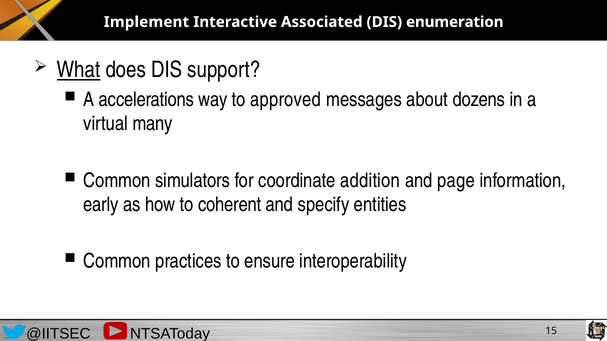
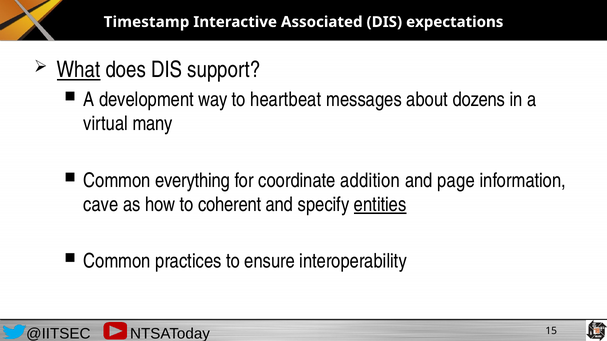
Implement: Implement -> Timestamp
enumeration: enumeration -> expectations
accelerations: accelerations -> development
approved: approved -> heartbeat
simulators: simulators -> everything
early: early -> cave
entities underline: none -> present
